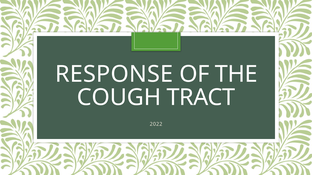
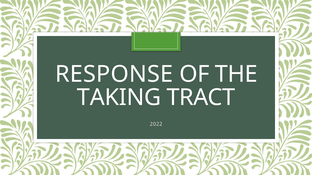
COUGH: COUGH -> TAKING
